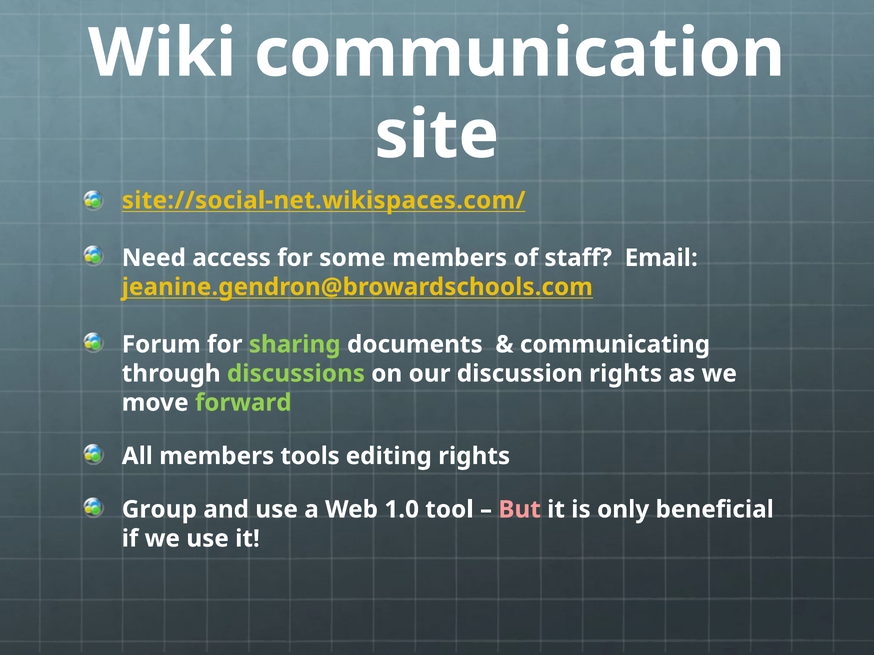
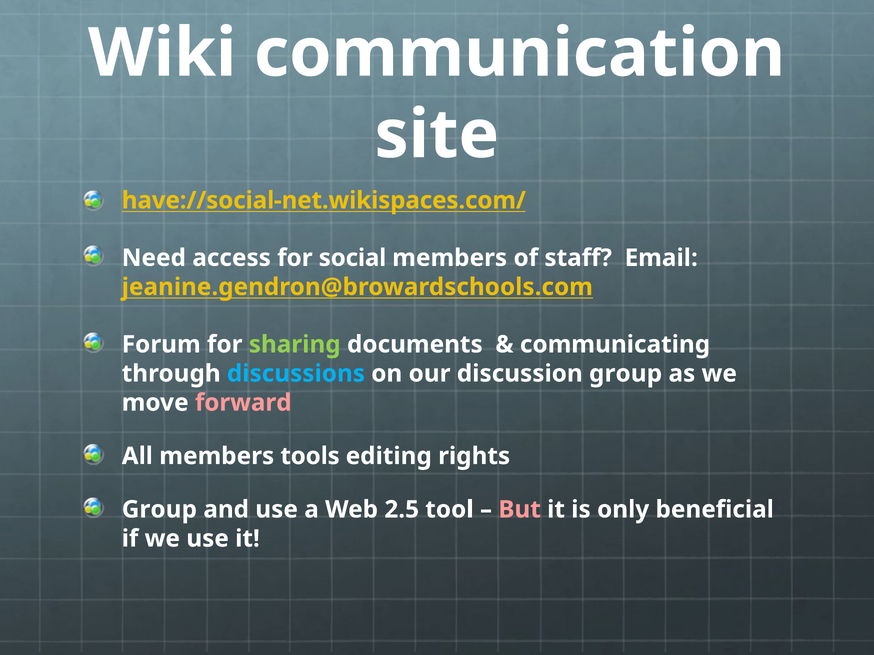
site://social-net.wikispaces.com/: site://social-net.wikispaces.com/ -> have://social-net.wikispaces.com/
some: some -> social
discussions colour: light green -> light blue
discussion rights: rights -> group
forward colour: light green -> pink
1.0: 1.0 -> 2.5
